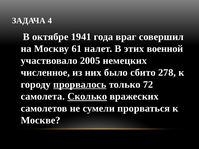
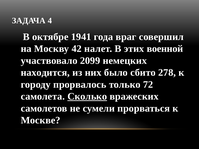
61: 61 -> 42
2005: 2005 -> 2099
численное: численное -> находится
прорвалось underline: present -> none
